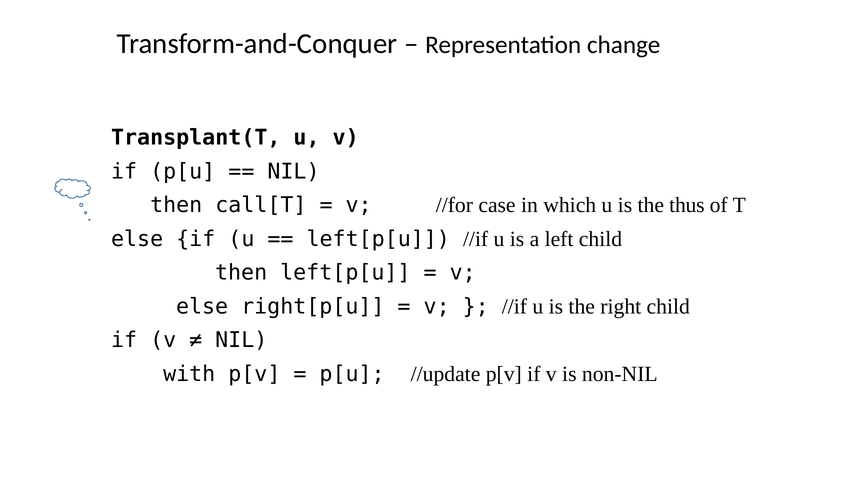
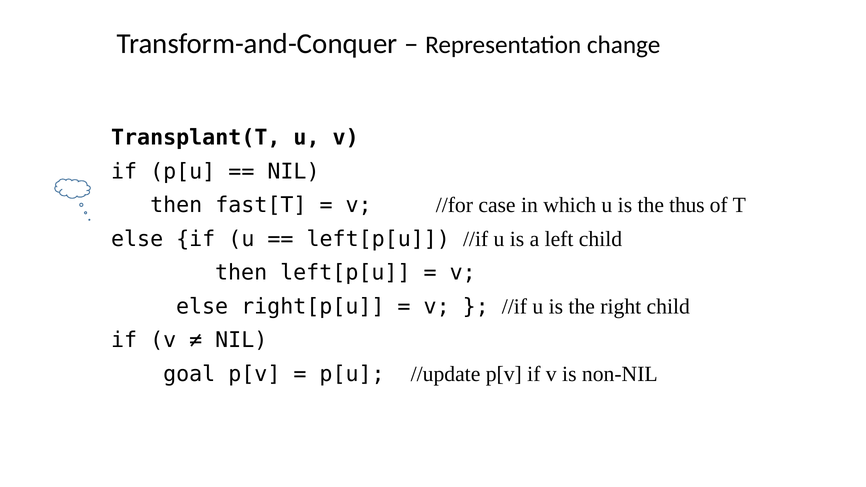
call[T: call[T -> fast[T
with: with -> goal
